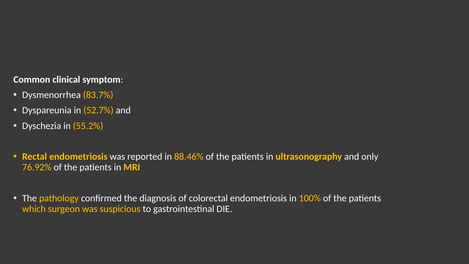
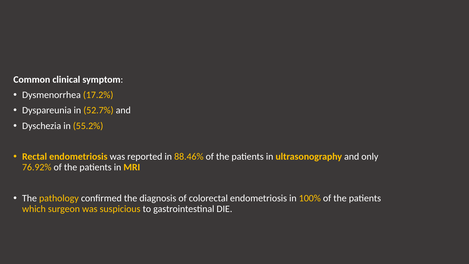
83.7%: 83.7% -> 17.2%
